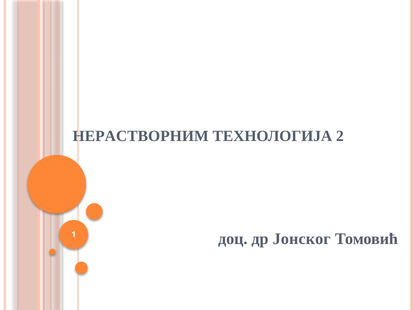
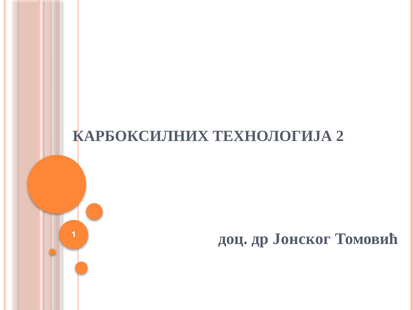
НЕРАСТВОРНИМ: НЕРАСТВОРНИМ -> КАРБОКСИЛНИХ
